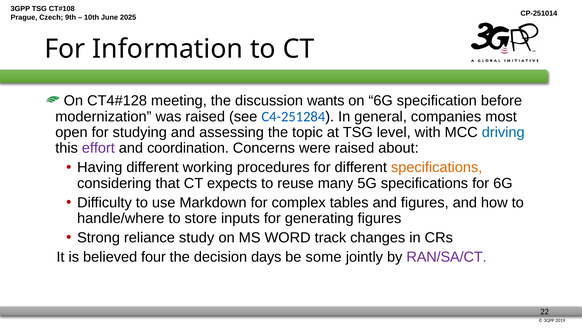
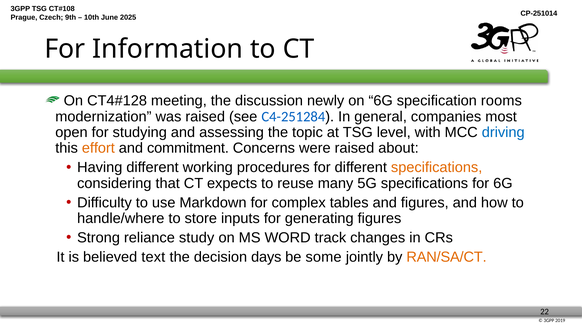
wants: wants -> newly
before: before -> rooms
effort colour: purple -> orange
coordination: coordination -> commitment
four: four -> text
RAN/SA/CT colour: purple -> orange
